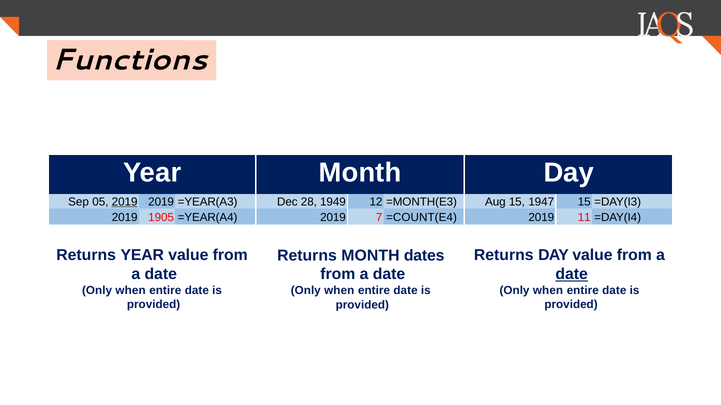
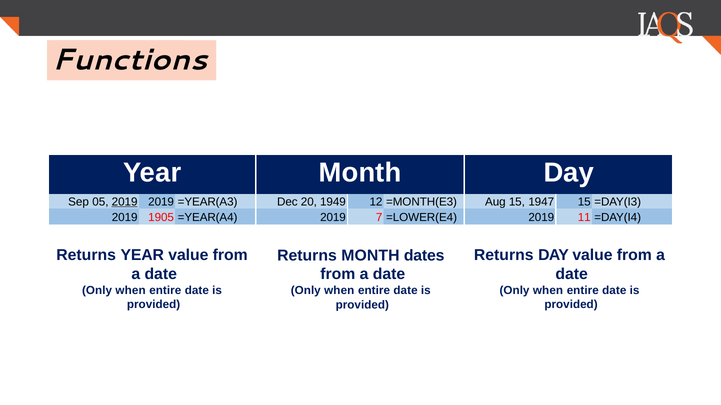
28: 28 -> 20
=COUNT(E4: =COUNT(E4 -> =LOWER(E4
date at (572, 274) underline: present -> none
